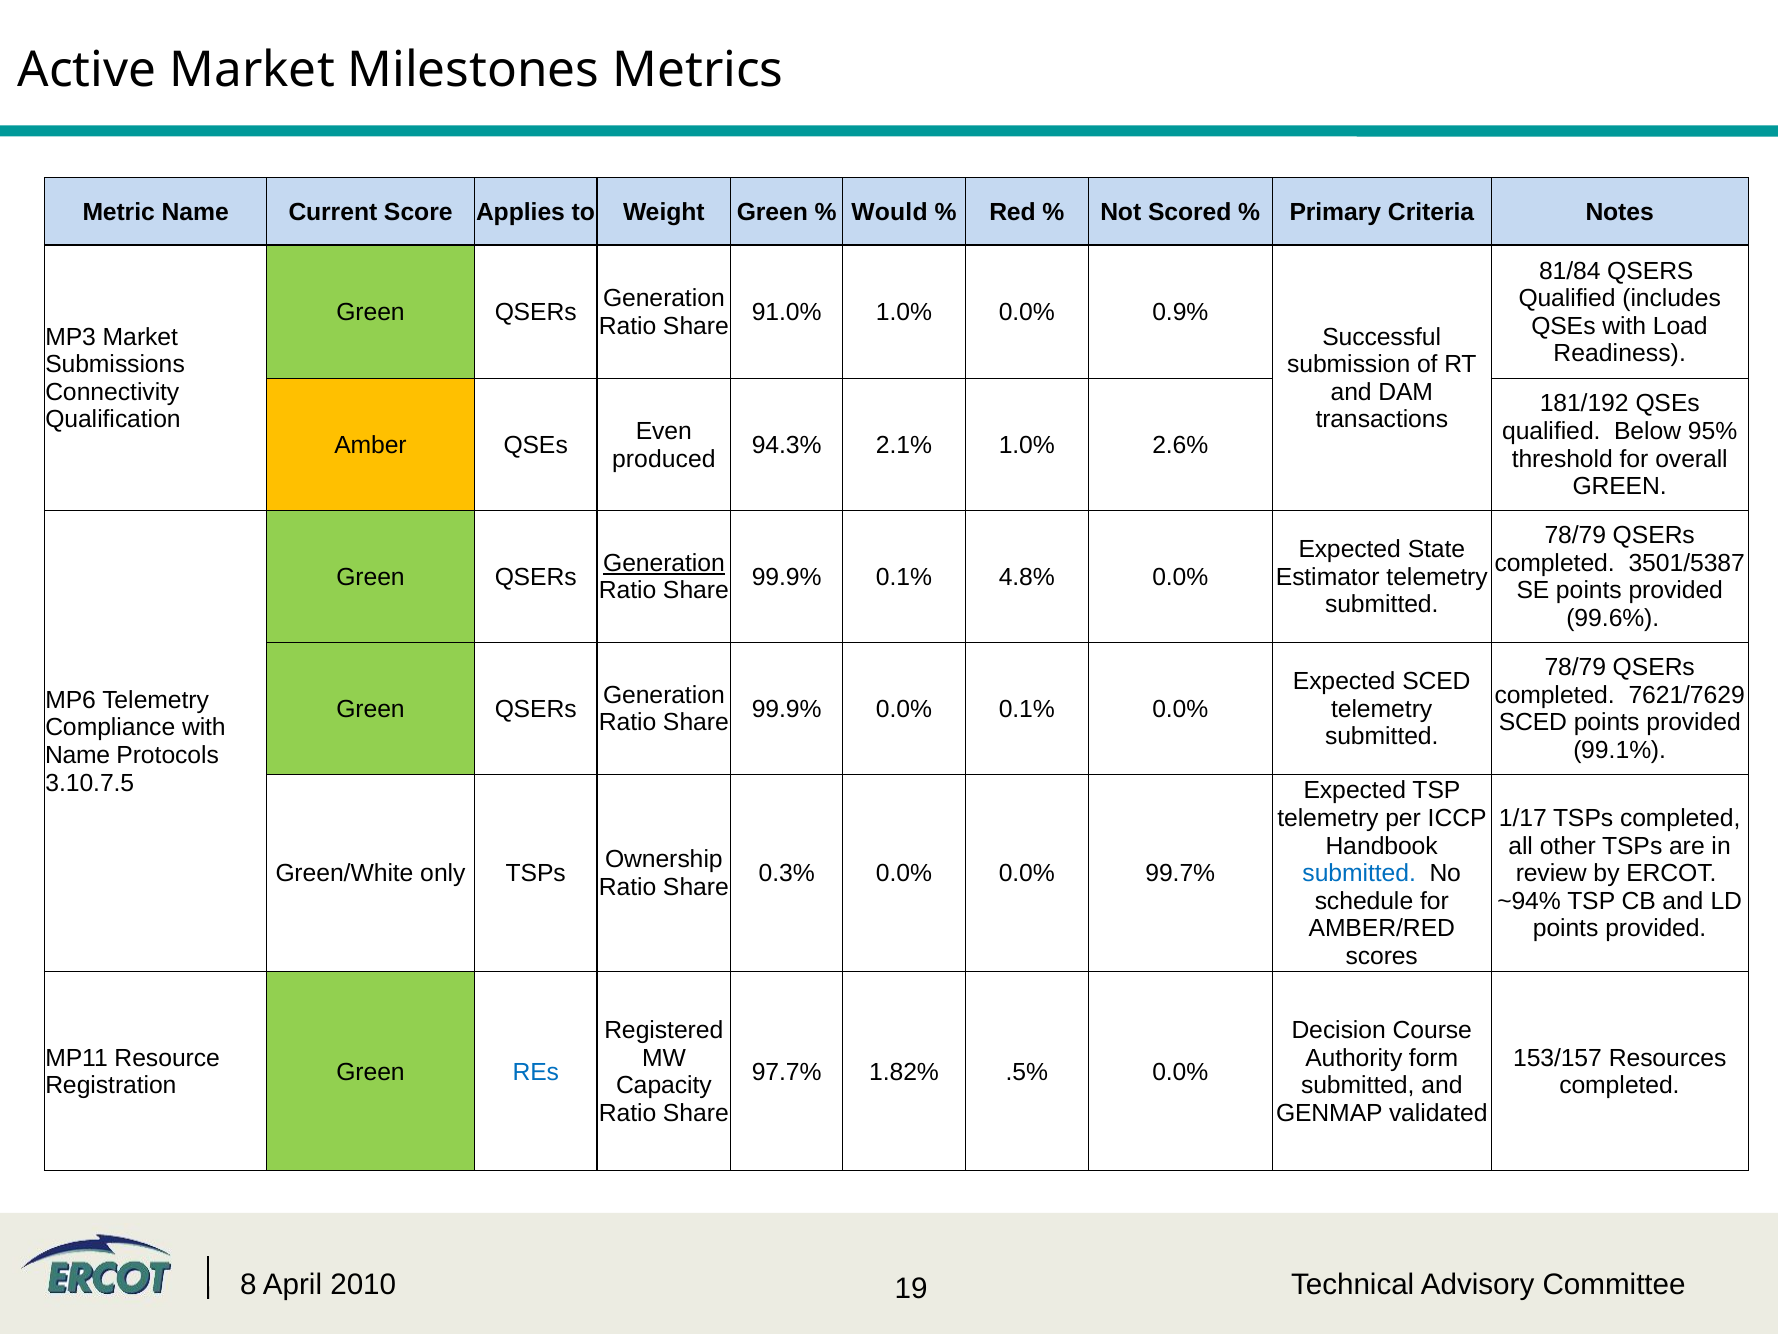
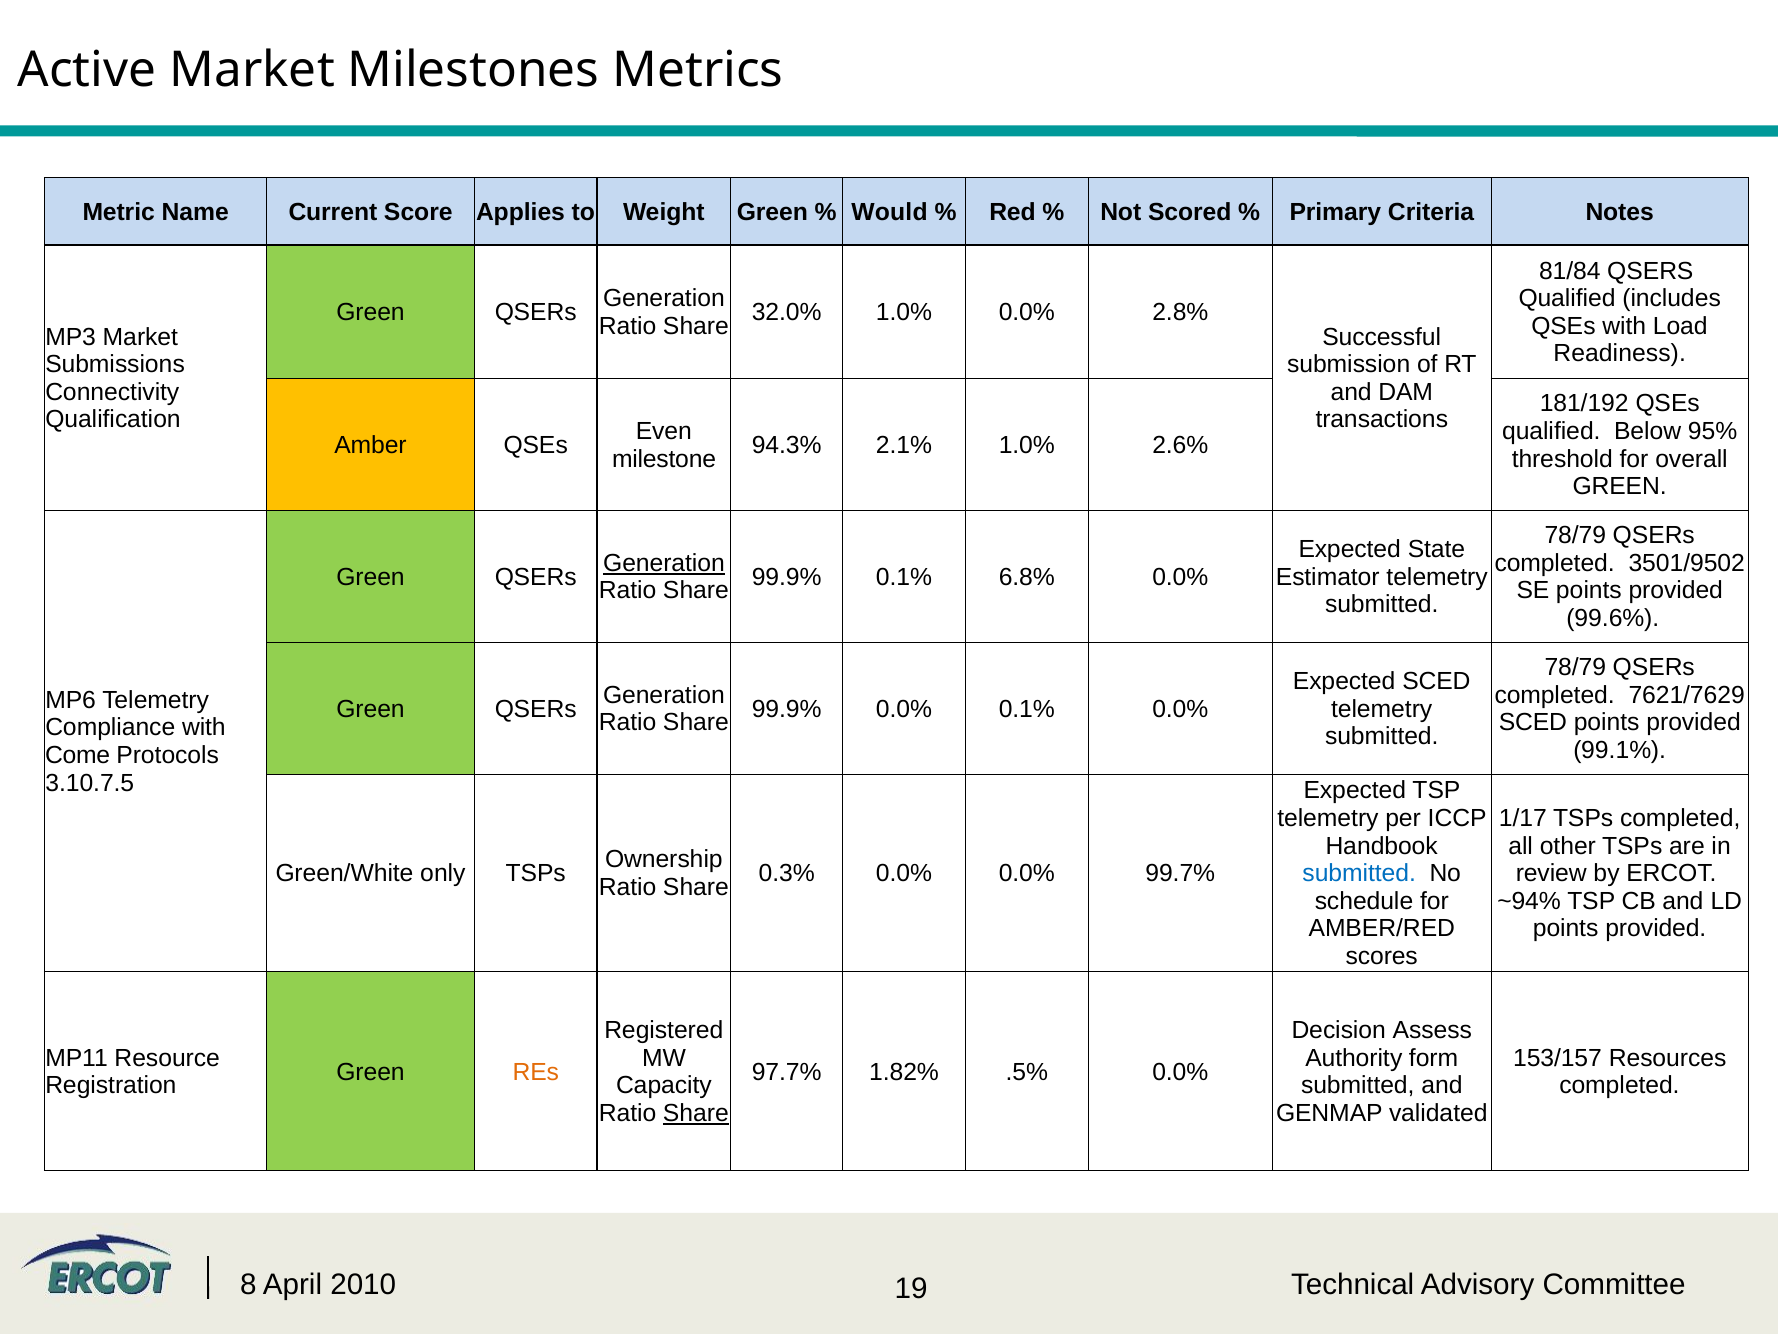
91.0%: 91.0% -> 32.0%
0.9%: 0.9% -> 2.8%
produced: produced -> milestone
3501/5387: 3501/5387 -> 3501/9502
4.8%: 4.8% -> 6.8%
Name at (78, 755): Name -> Come
Course: Course -> Assess
REs colour: blue -> orange
Share at (696, 1113) underline: none -> present
